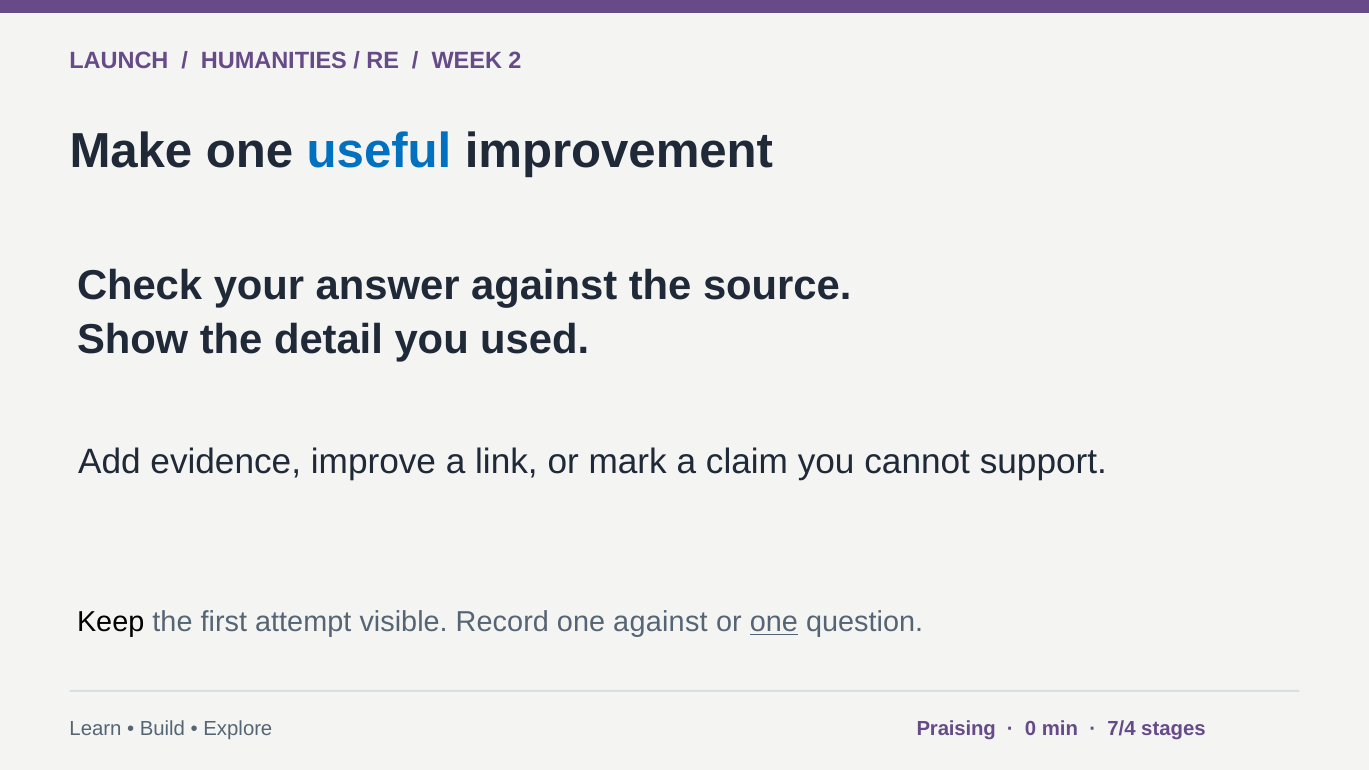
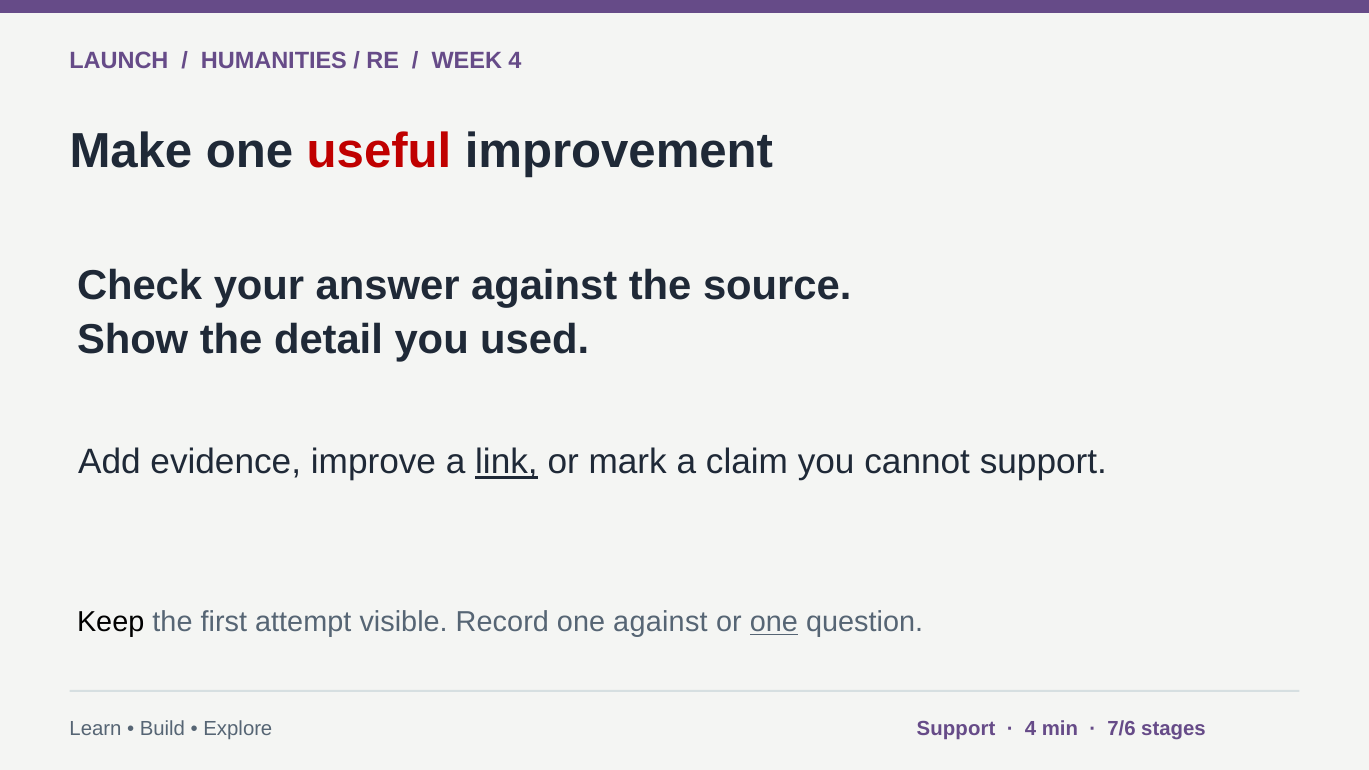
WEEK 2: 2 -> 4
useful colour: blue -> red
link underline: none -> present
Explore Praising: Praising -> Support
0 at (1031, 729): 0 -> 4
7/4: 7/4 -> 7/6
